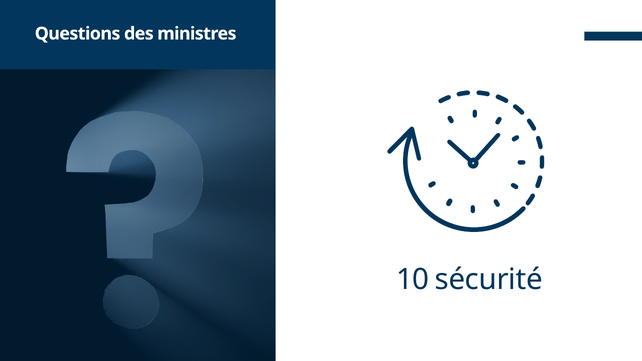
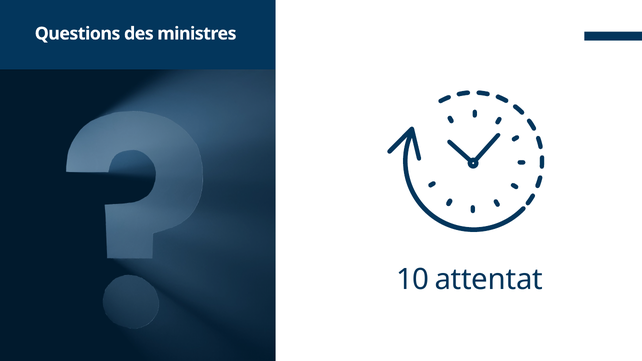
sécurité: sécurité -> attentat
